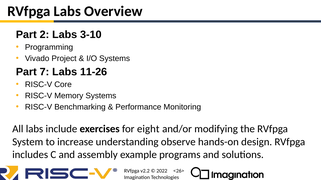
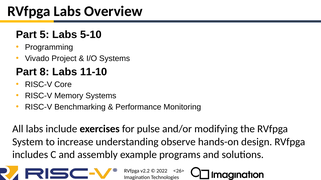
2: 2 -> 5
3-10: 3-10 -> 5-10
7: 7 -> 8
11-26: 11-26 -> 11-10
eight: eight -> pulse
